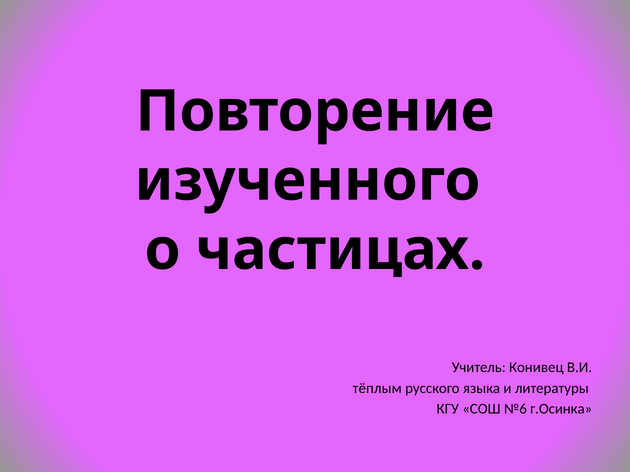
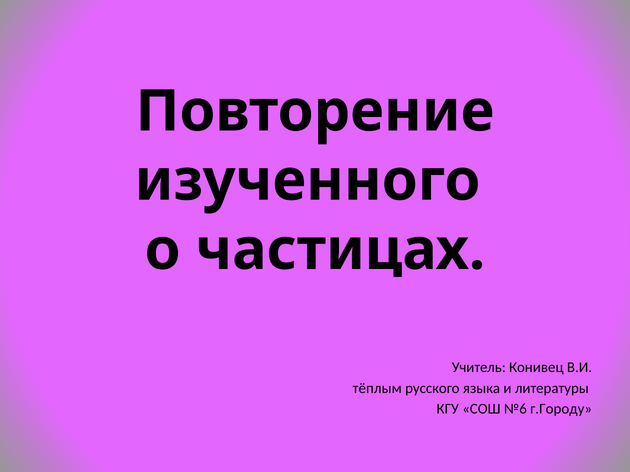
г.Осинка: г.Осинка -> г.Городу
